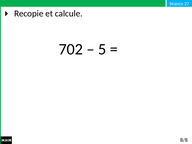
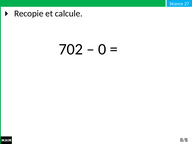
5: 5 -> 0
